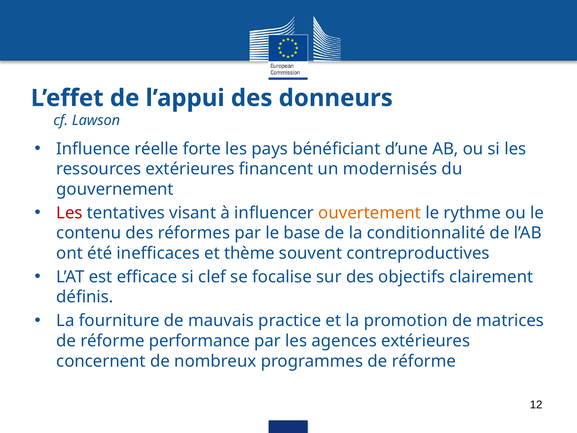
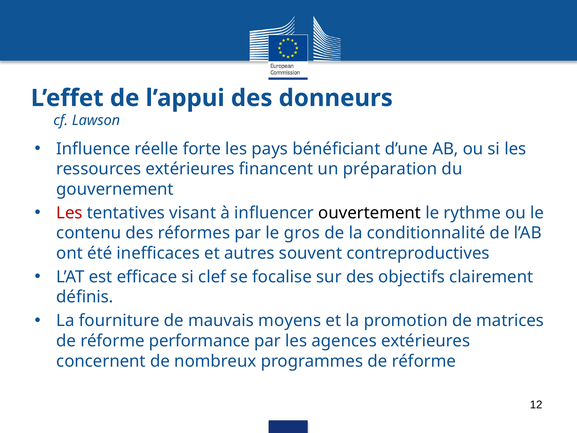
modernisés: modernisés -> préparation
ouvertement colour: orange -> black
base: base -> gros
thème: thème -> autres
practice: practice -> moyens
